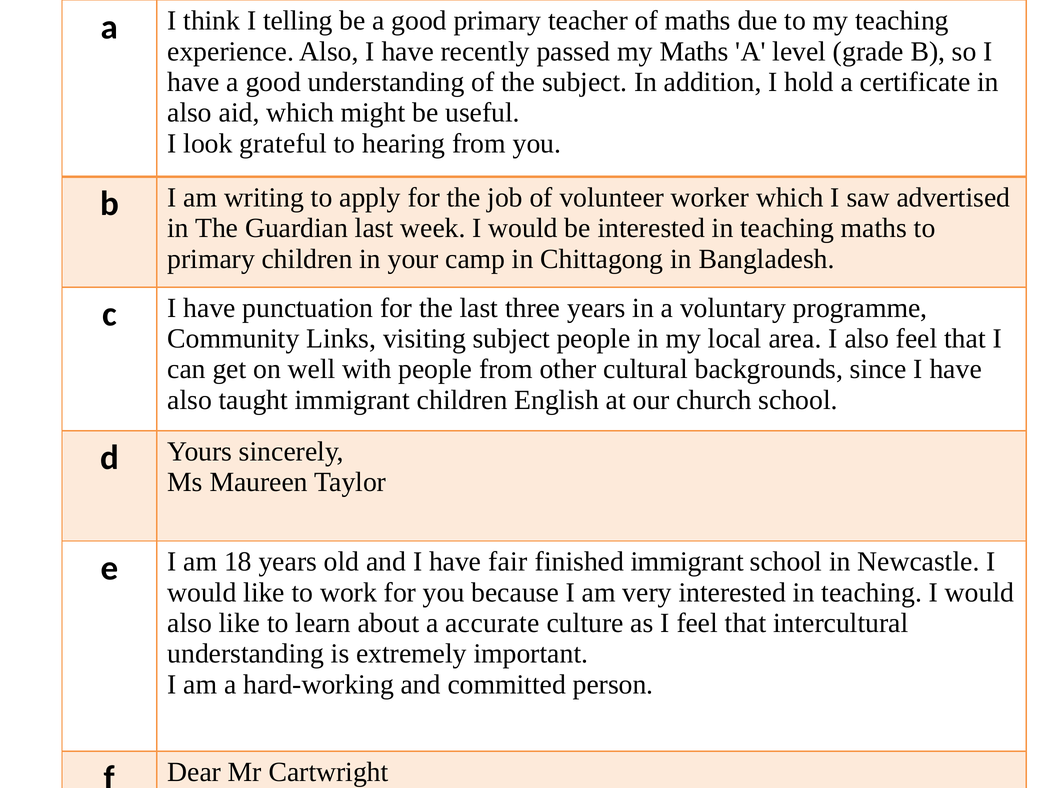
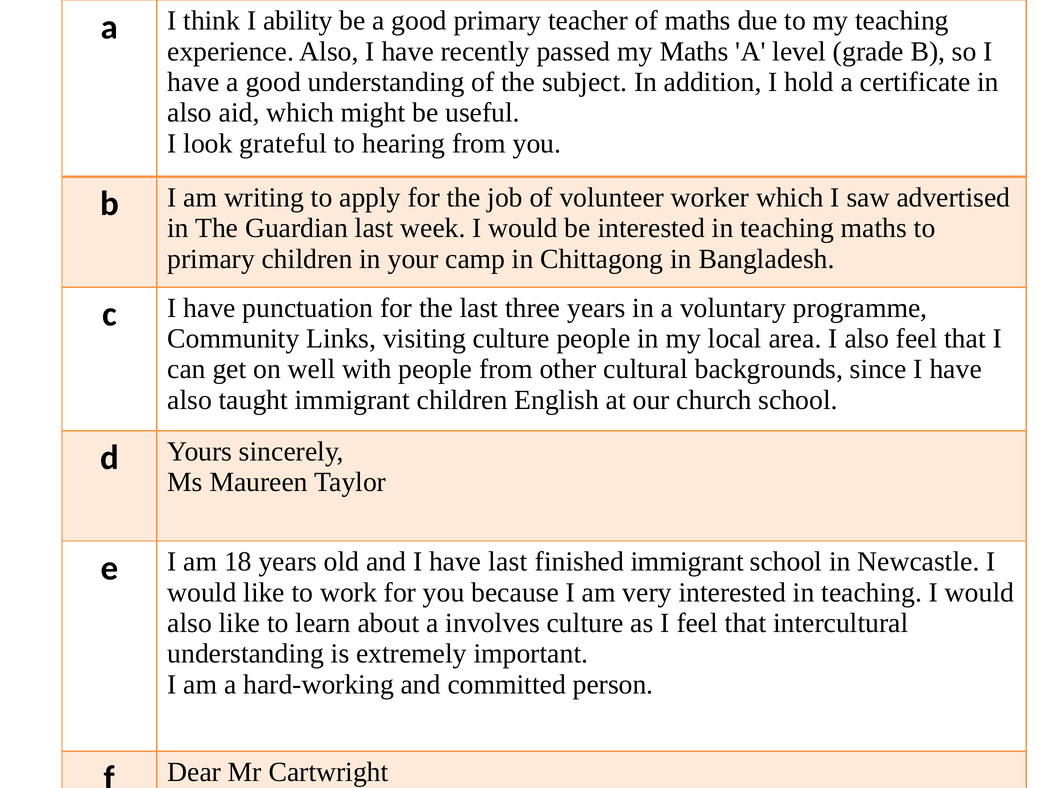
telling: telling -> ability
visiting subject: subject -> culture
have fair: fair -> last
accurate: accurate -> involves
